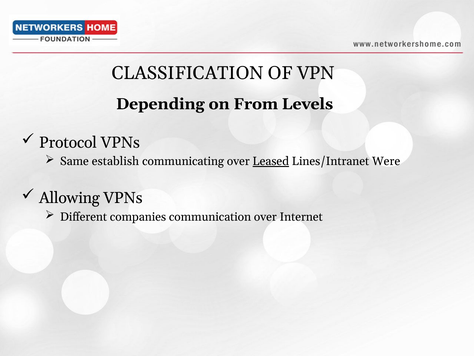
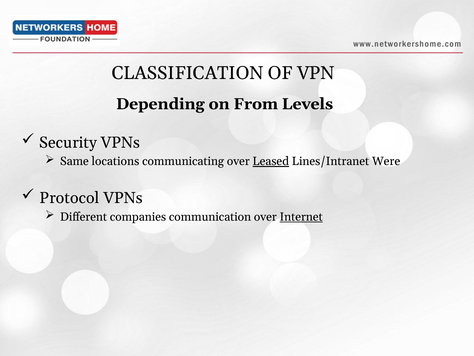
Protocol: Protocol -> Security
establish: establish -> locations
Allowing: Allowing -> Protocol
Internet underline: none -> present
